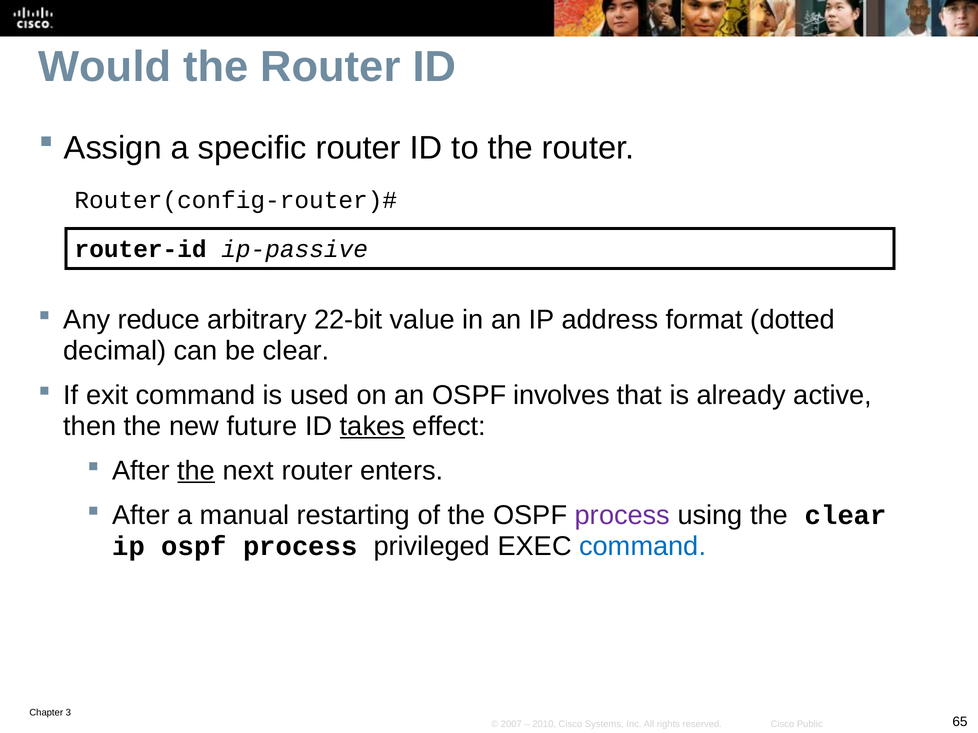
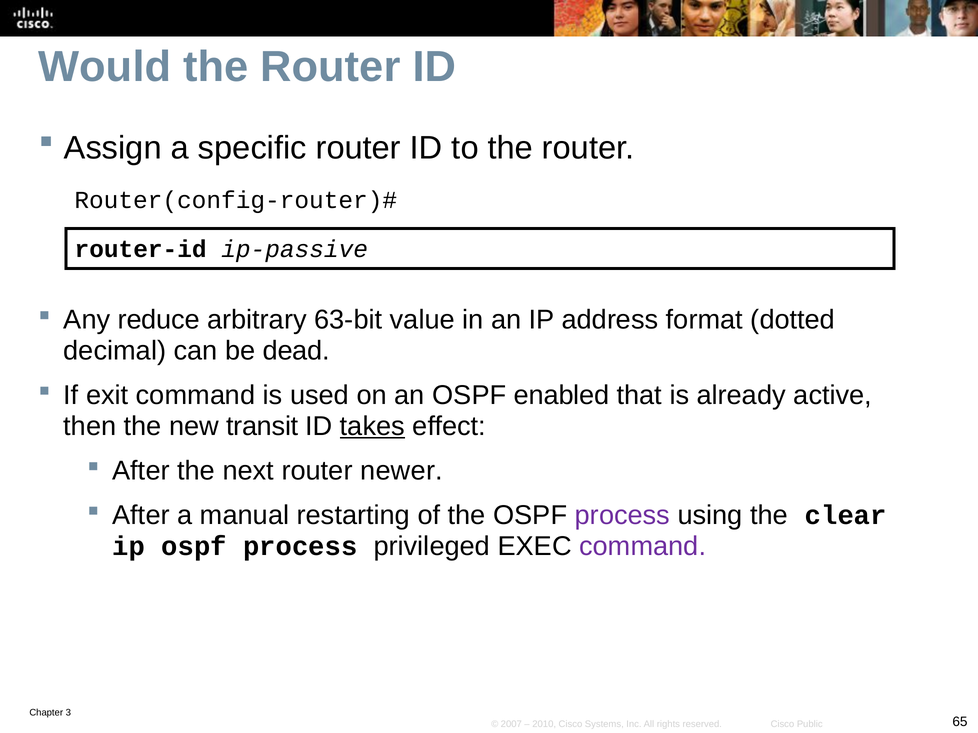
22-bit: 22-bit -> 63-bit
be clear: clear -> dead
involves: involves -> enabled
future: future -> transit
the at (196, 471) underline: present -> none
enters: enters -> newer
command at (643, 547) colour: blue -> purple
